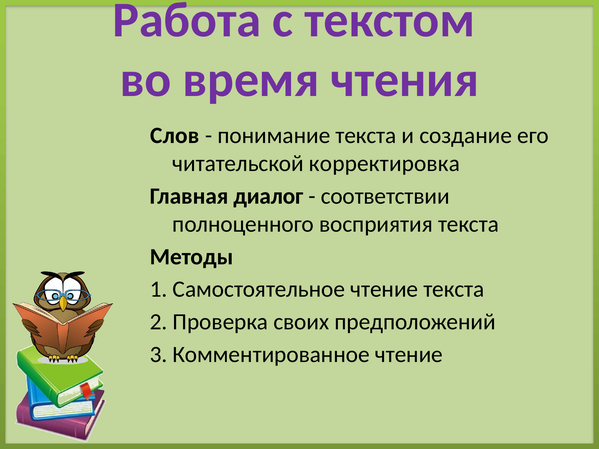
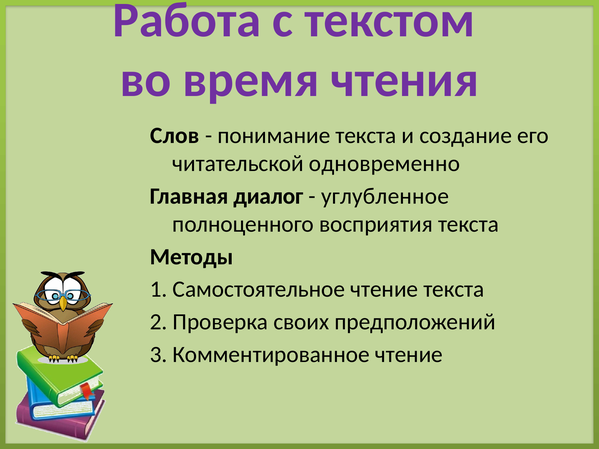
корректировка: корректировка -> одновременно
соответствии: соответствии -> углубленное
